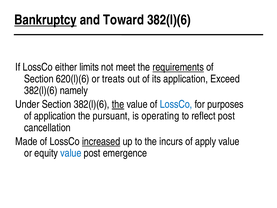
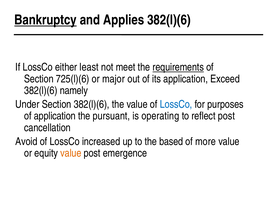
Toward: Toward -> Applies
limits: limits -> least
620(l)(6: 620(l)(6 -> 725(l)(6
treats: treats -> major
the at (118, 104) underline: present -> none
Made: Made -> Avoid
increased underline: present -> none
incurs: incurs -> based
apply: apply -> more
value at (71, 153) colour: blue -> orange
